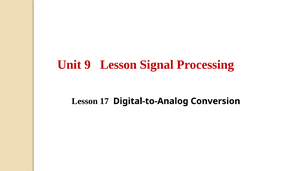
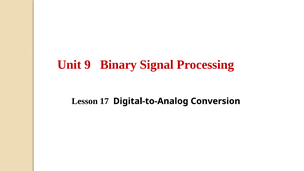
9 Lesson: Lesson -> Binary
